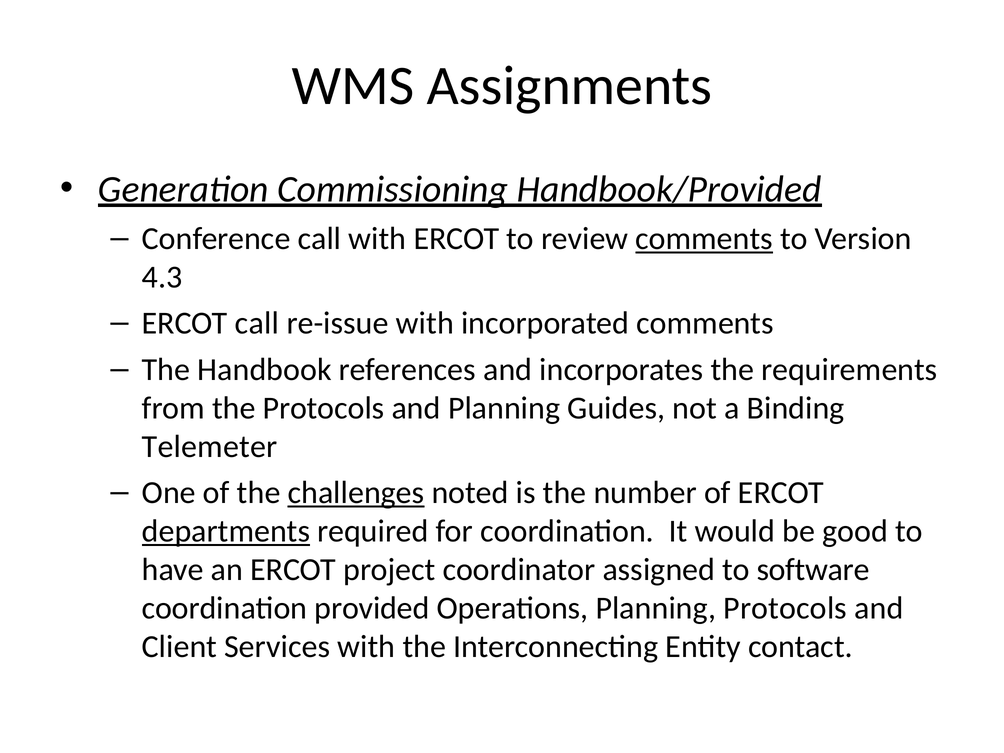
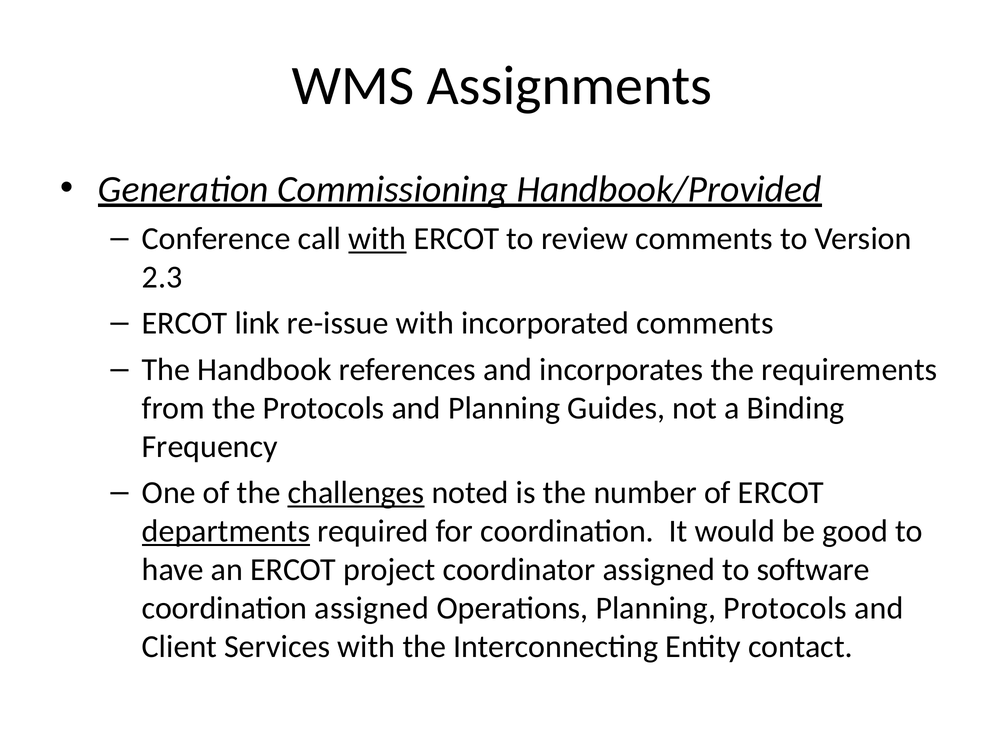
with at (377, 239) underline: none -> present
comments at (704, 239) underline: present -> none
4.3: 4.3 -> 2.3
ERCOT call: call -> link
Telemeter: Telemeter -> Frequency
coordination provided: provided -> assigned
